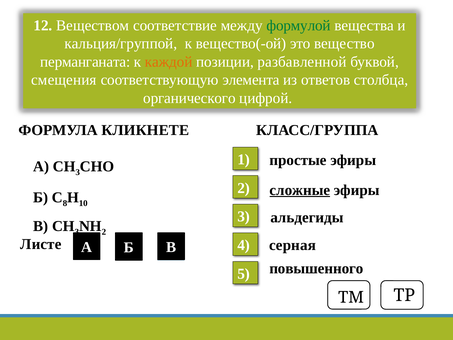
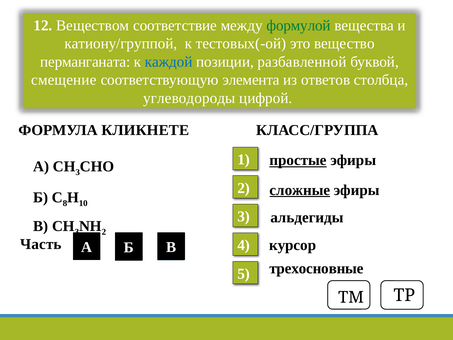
кальция/группой: кальция/группой -> катиону/группой
вещество(-ой: вещество(-ой -> тестовых(-ой
каждой colour: orange -> blue
смещения: смещения -> смещение
органического: органического -> углеводороды
простые underline: none -> present
Листе: Листе -> Часть
серная: серная -> курсор
повышенного: повышенного -> трехосновные
